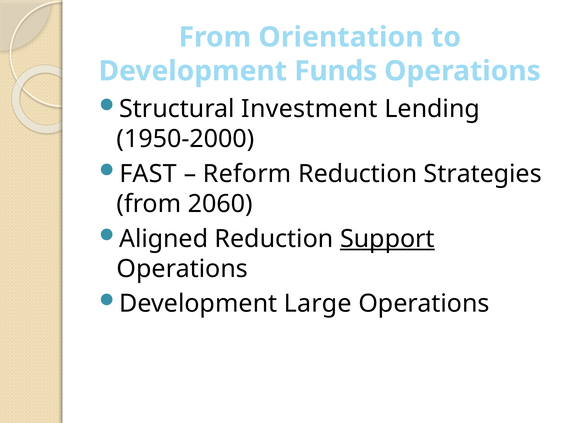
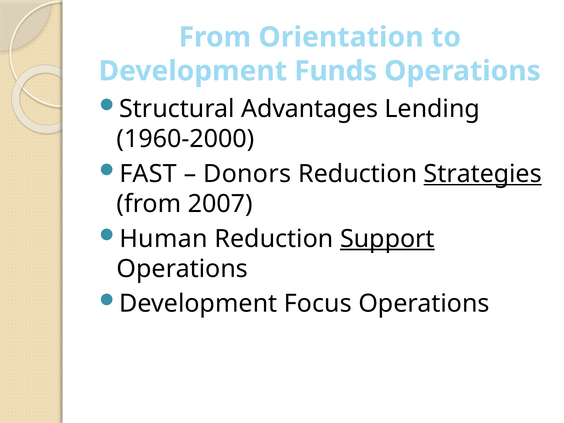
Investment: Investment -> Advantages
1950-2000: 1950-2000 -> 1960-2000
Reform: Reform -> Donors
Strategies underline: none -> present
2060: 2060 -> 2007
Aligned: Aligned -> Human
Large: Large -> Focus
